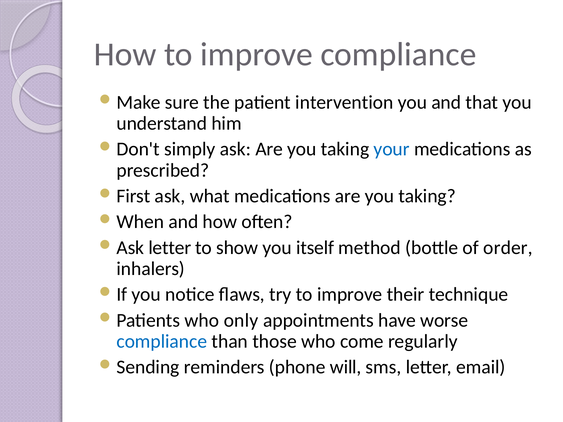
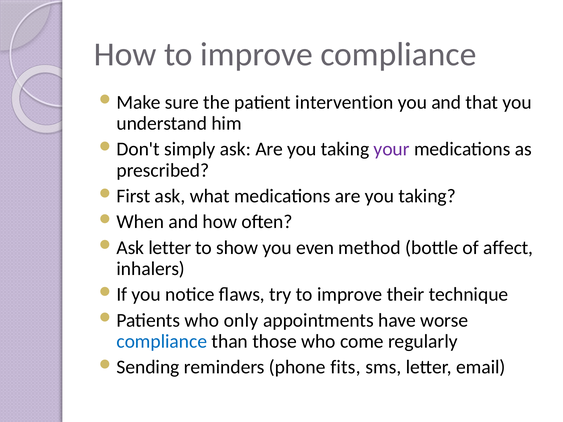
your colour: blue -> purple
itself: itself -> even
order: order -> affect
will: will -> fits
